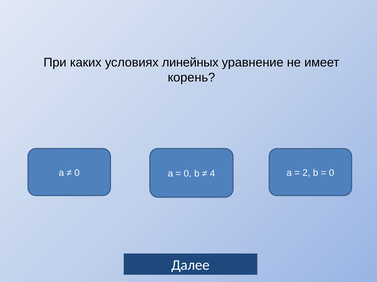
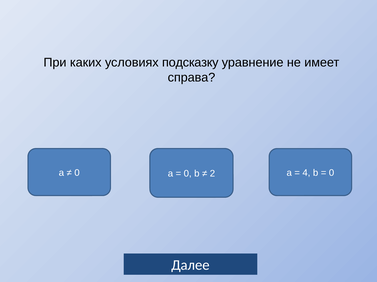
линейных: линейных -> подсказку
корень: корень -> справа
2: 2 -> 4
4: 4 -> 2
